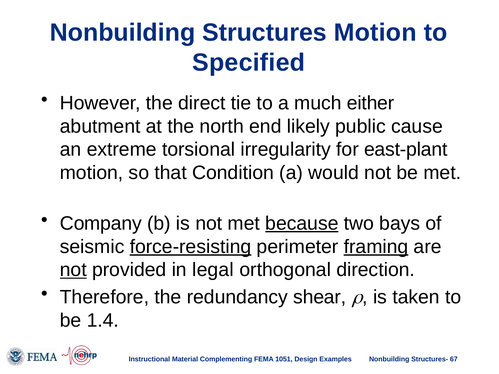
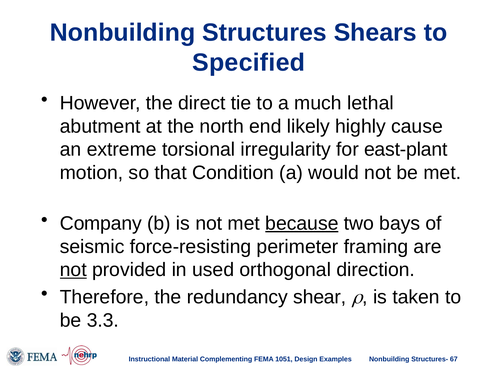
Structures Motion: Motion -> Shears
either: either -> lethal
public: public -> highly
force-resisting underline: present -> none
framing underline: present -> none
legal: legal -> used
1.4: 1.4 -> 3.3
